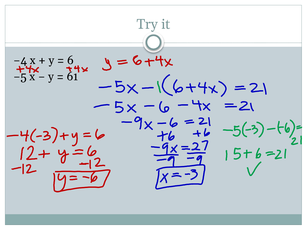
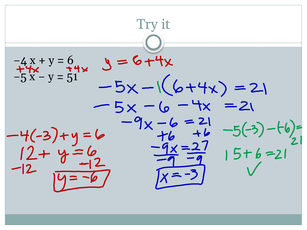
61: 61 -> 51
